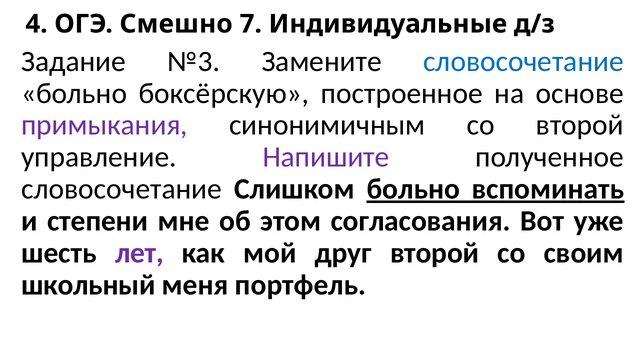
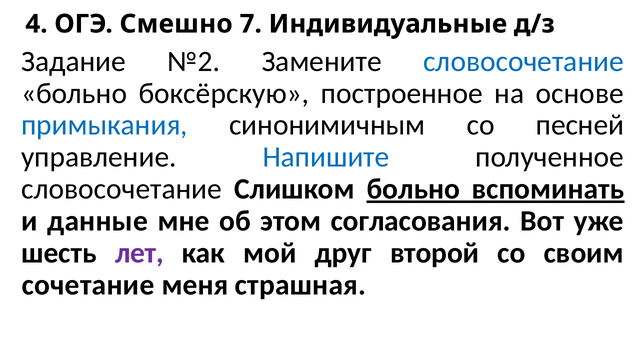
№3: №3 -> №2
примыкания colour: purple -> blue
со второй: второй -> песней
Напишите colour: purple -> blue
степени: степени -> данные
школьный: школьный -> сочетание
портфель: портфель -> страшная
